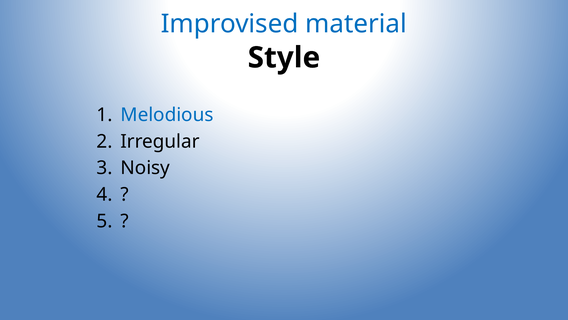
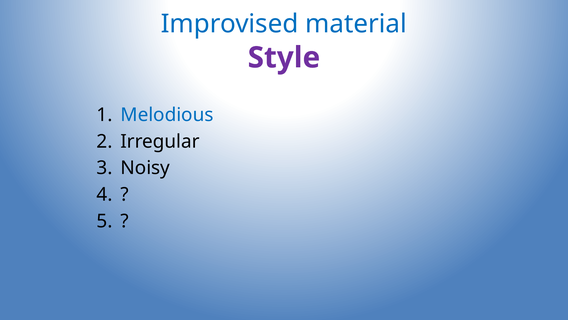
Style colour: black -> purple
